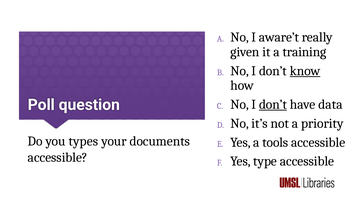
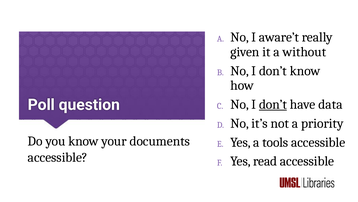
training: training -> without
know at (305, 71) underline: present -> none
you types: types -> know
type: type -> read
